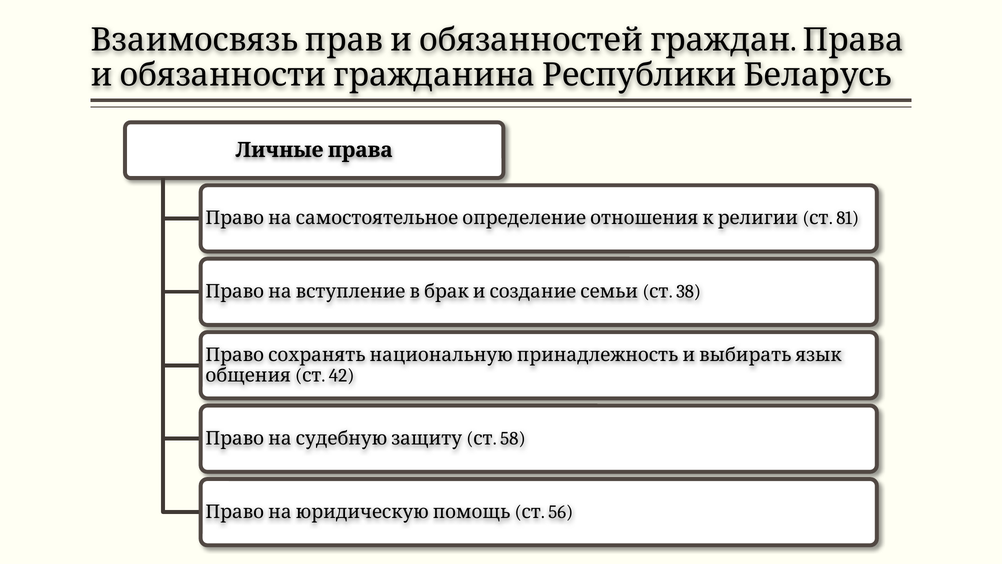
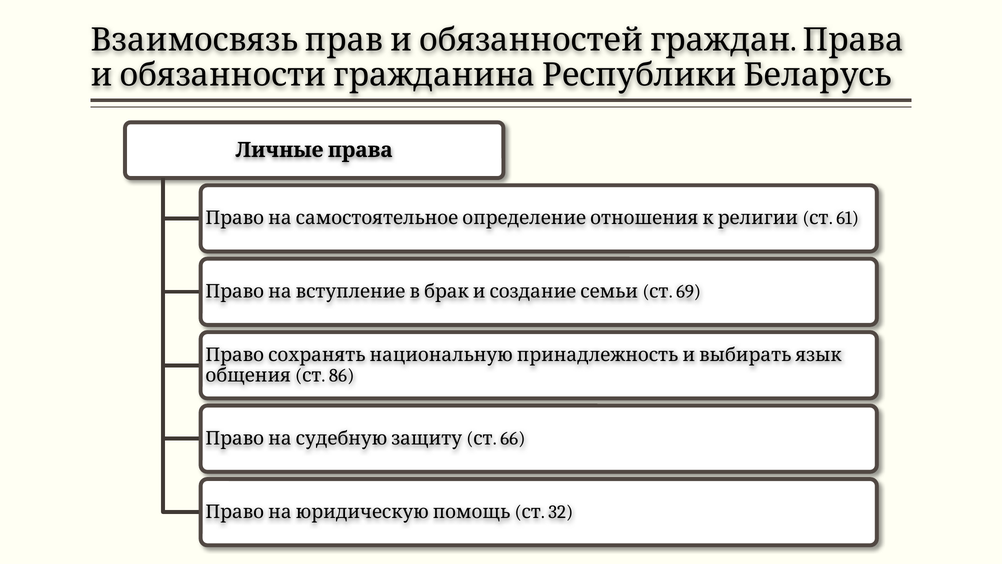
81: 81 -> 61
38: 38 -> 69
42: 42 -> 86
58: 58 -> 66
56: 56 -> 32
